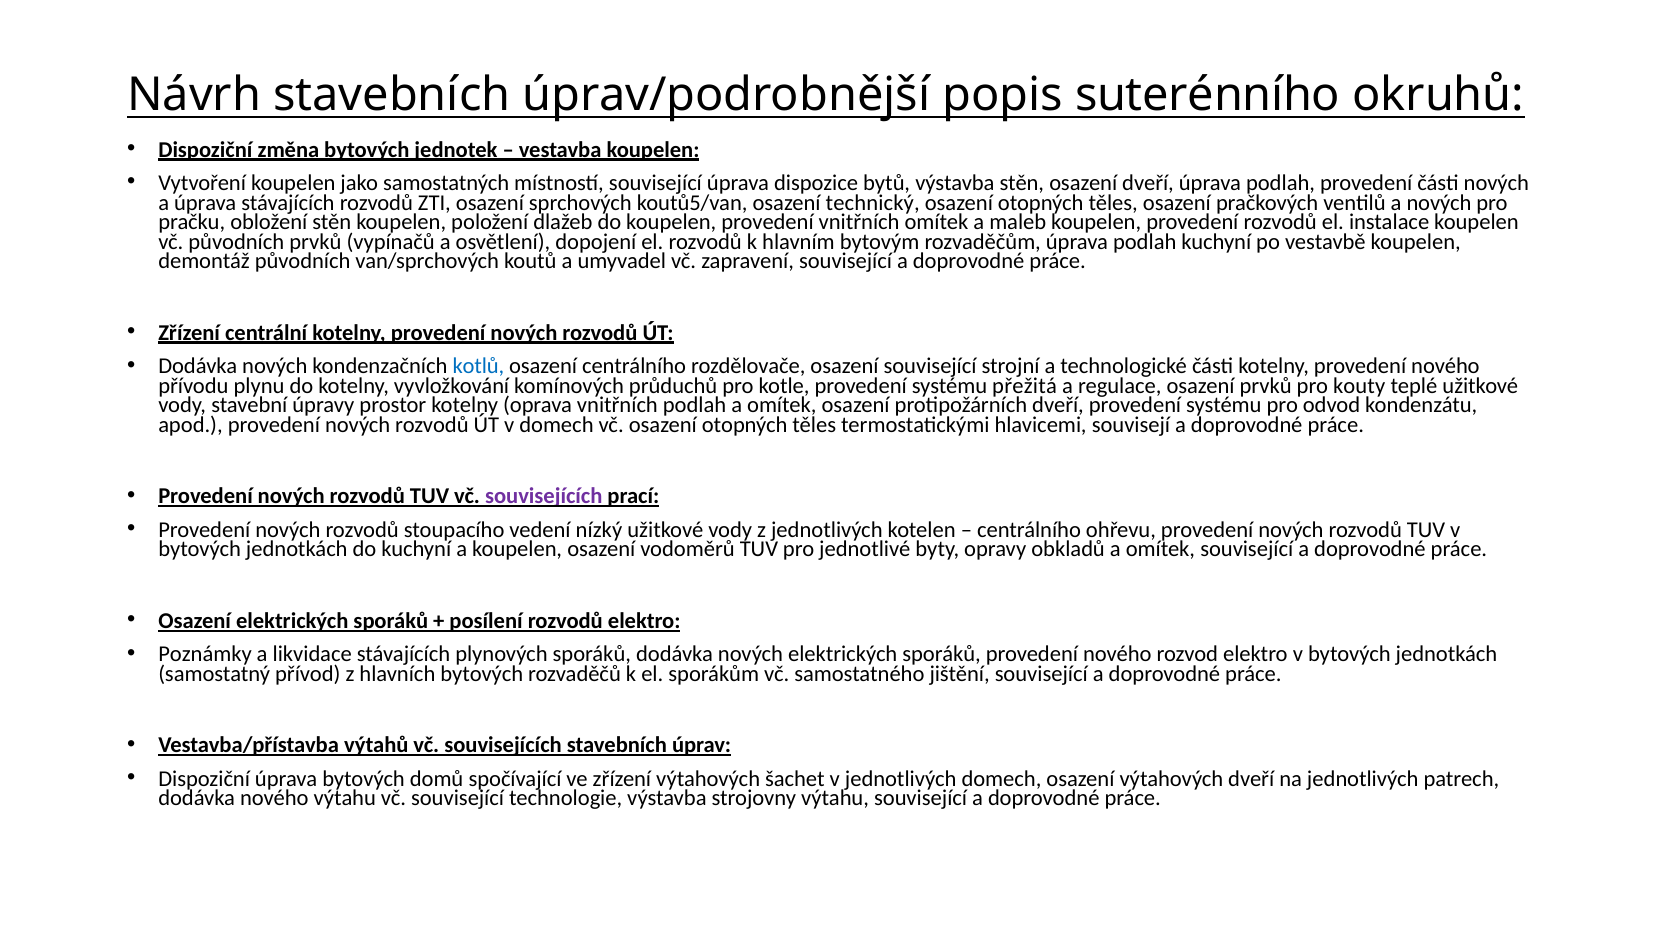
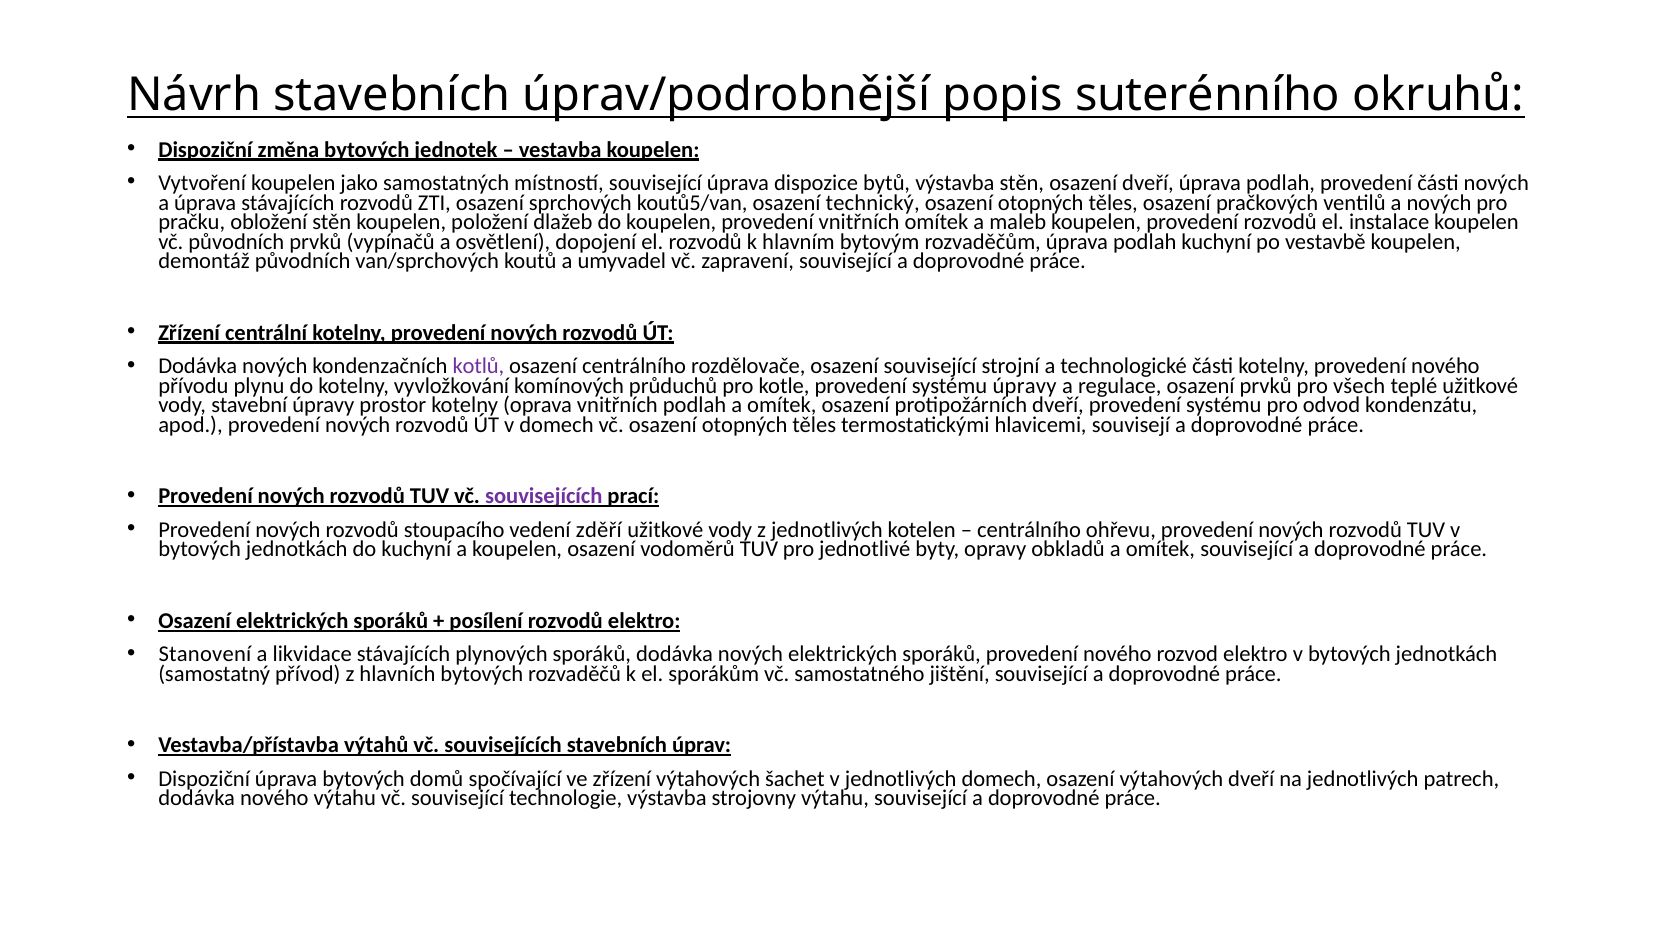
kotlů colour: blue -> purple
systému přežitá: přežitá -> úpravy
kouty: kouty -> všech
nízký: nízký -> zděří
Poznámky: Poznámky -> Stanovení
